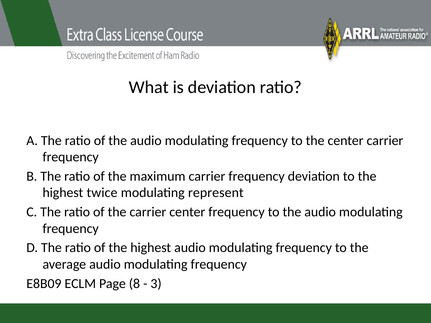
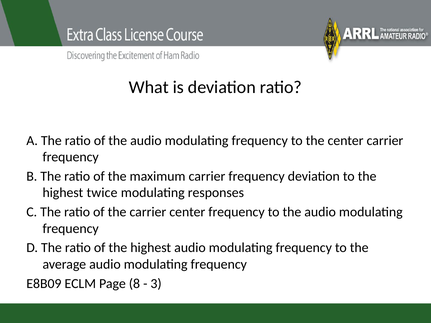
represent: represent -> responses
